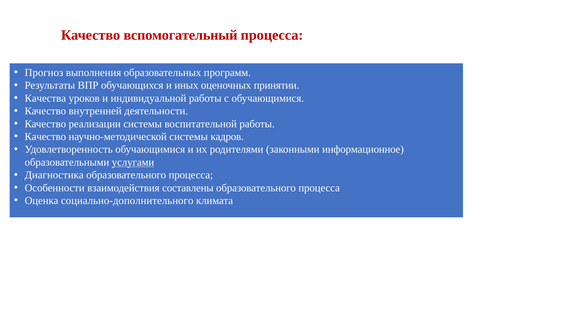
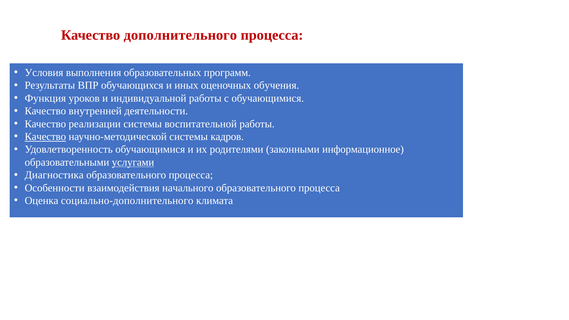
вспомогательный: вспомогательный -> дополнительного
Прогноз: Прогноз -> Условия
принятии: принятии -> обучения
Качества: Качества -> Функция
Качество at (45, 137) underline: none -> present
составлены: составлены -> начального
